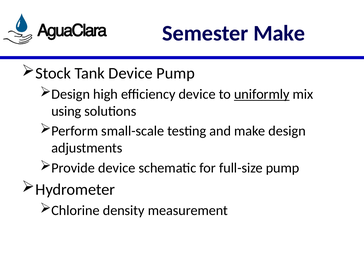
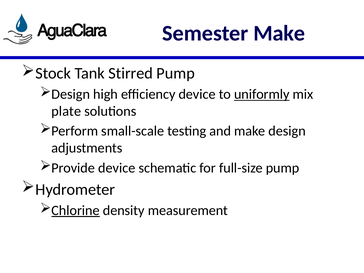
Tank Device: Device -> Stirred
using: using -> plate
Chlorine underline: none -> present
